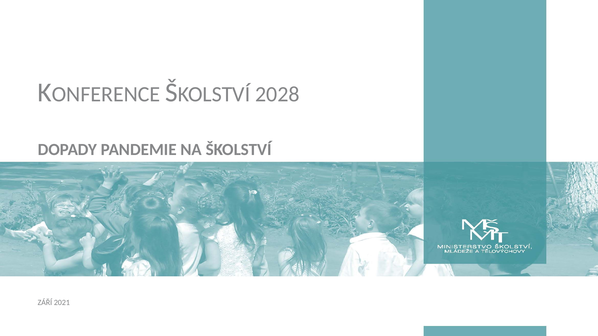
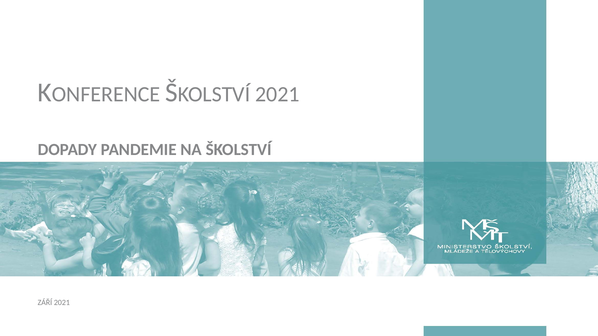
2028 at (277, 94): 2028 -> 2021
